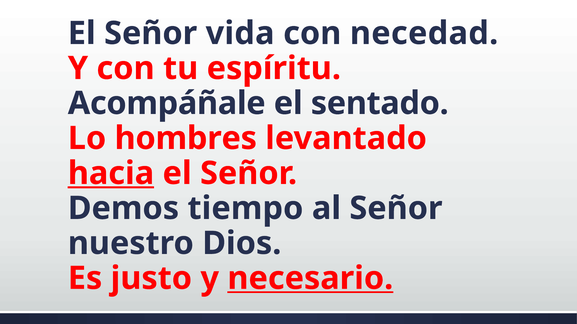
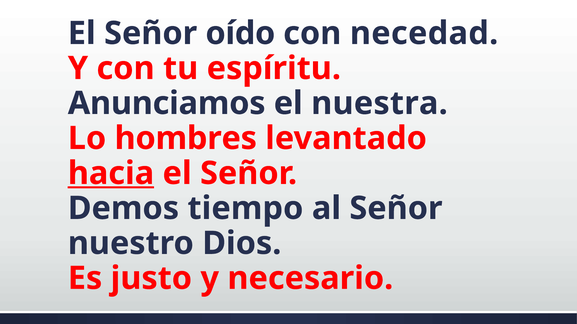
vida: vida -> oído
Acompáñale: Acompáñale -> Anunciamos
sentado: sentado -> nuestra
necesario underline: present -> none
